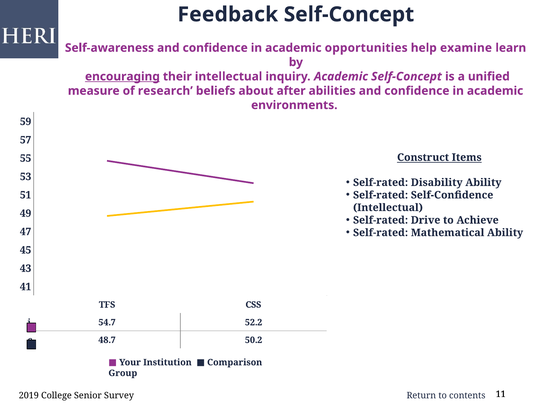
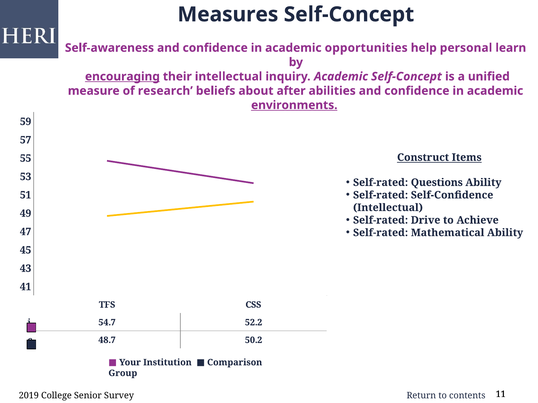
Feedback: Feedback -> Measures
examine: examine -> personal
environments underline: none -> present
Disability: Disability -> Questions
